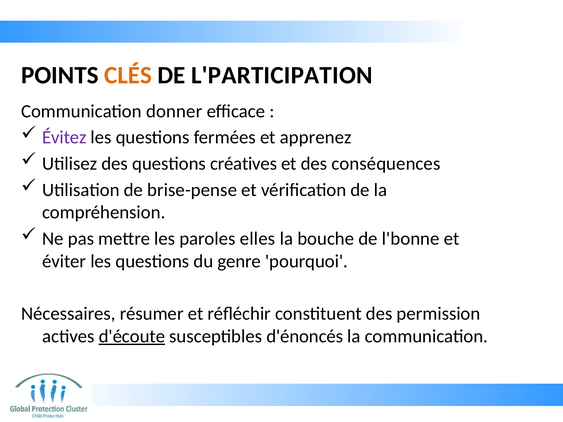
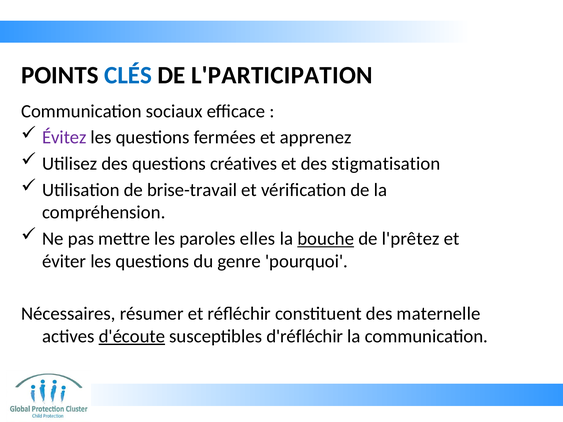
CLÉS colour: orange -> blue
donner: donner -> sociaux
conséquences: conséquences -> stigmatisation
brise-pense: brise-pense -> brise-travail
bouche underline: none -> present
l'bonne: l'bonne -> l'prêtez
permission: permission -> maternelle
d'énoncés: d'énoncés -> d'réfléchir
